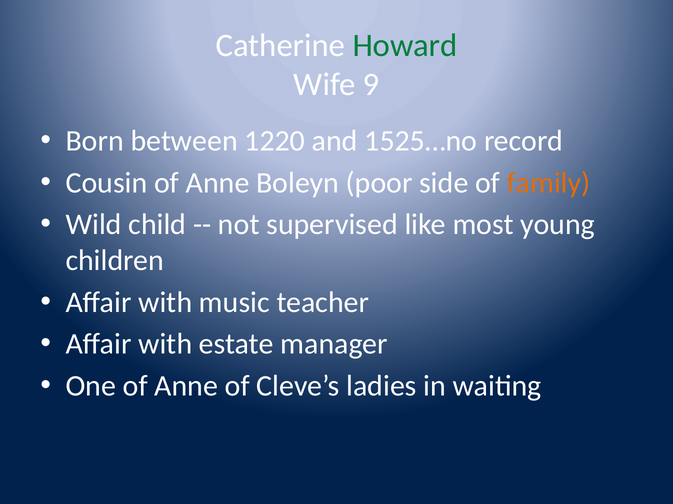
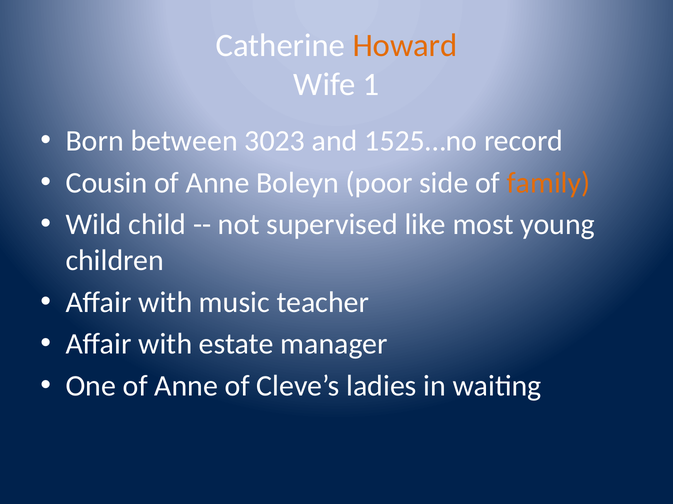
Howard colour: green -> orange
9: 9 -> 1
1220: 1220 -> 3023
